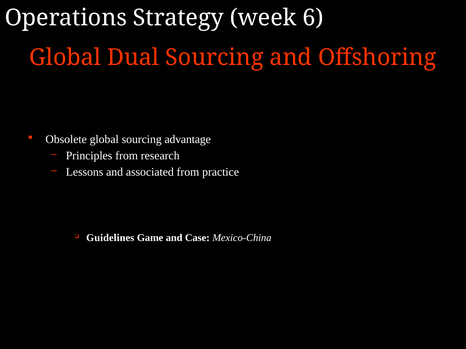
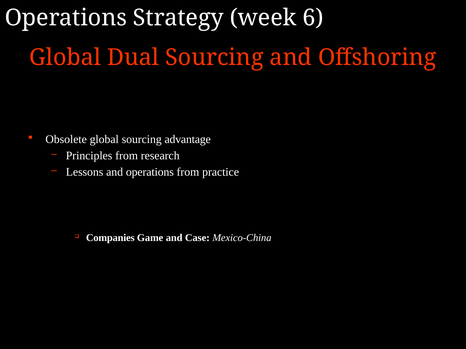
and associated: associated -> operations
Guidelines: Guidelines -> Companies
